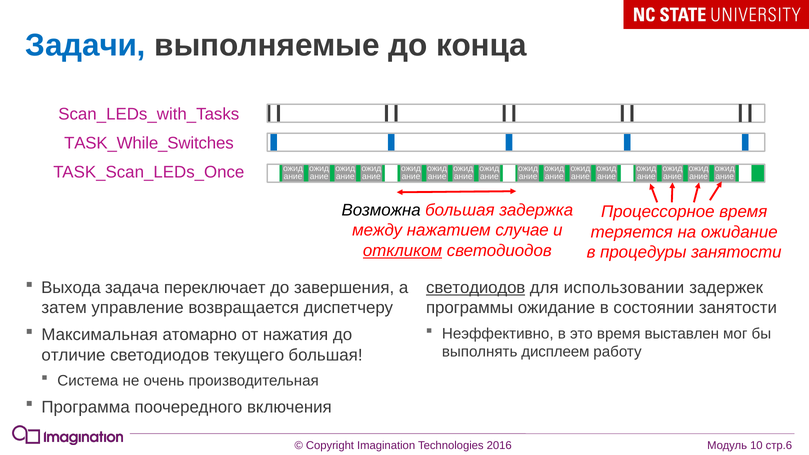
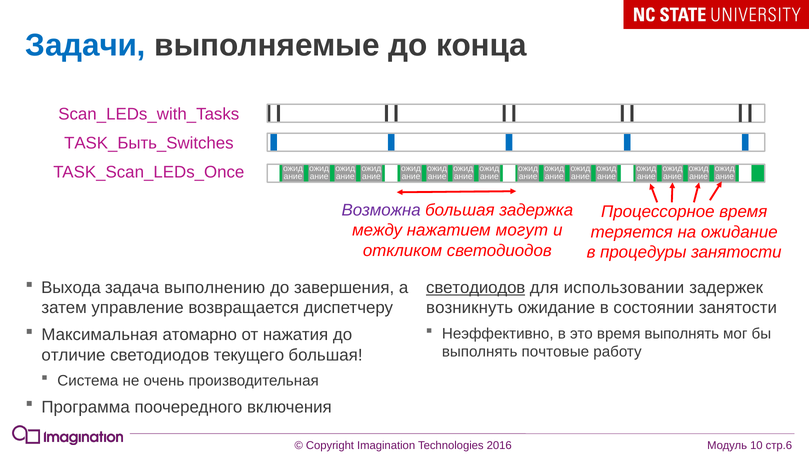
TASK_While_Switches: TASK_While_Switches -> TASK_Быть_Switches
Возможна colour: black -> purple
случае: случае -> могут
откликом underline: present -> none
переключает: переключает -> выполнению
программы: программы -> возникнуть
время выставлен: выставлен -> выполнять
дисплеем: дисплеем -> почтовые
